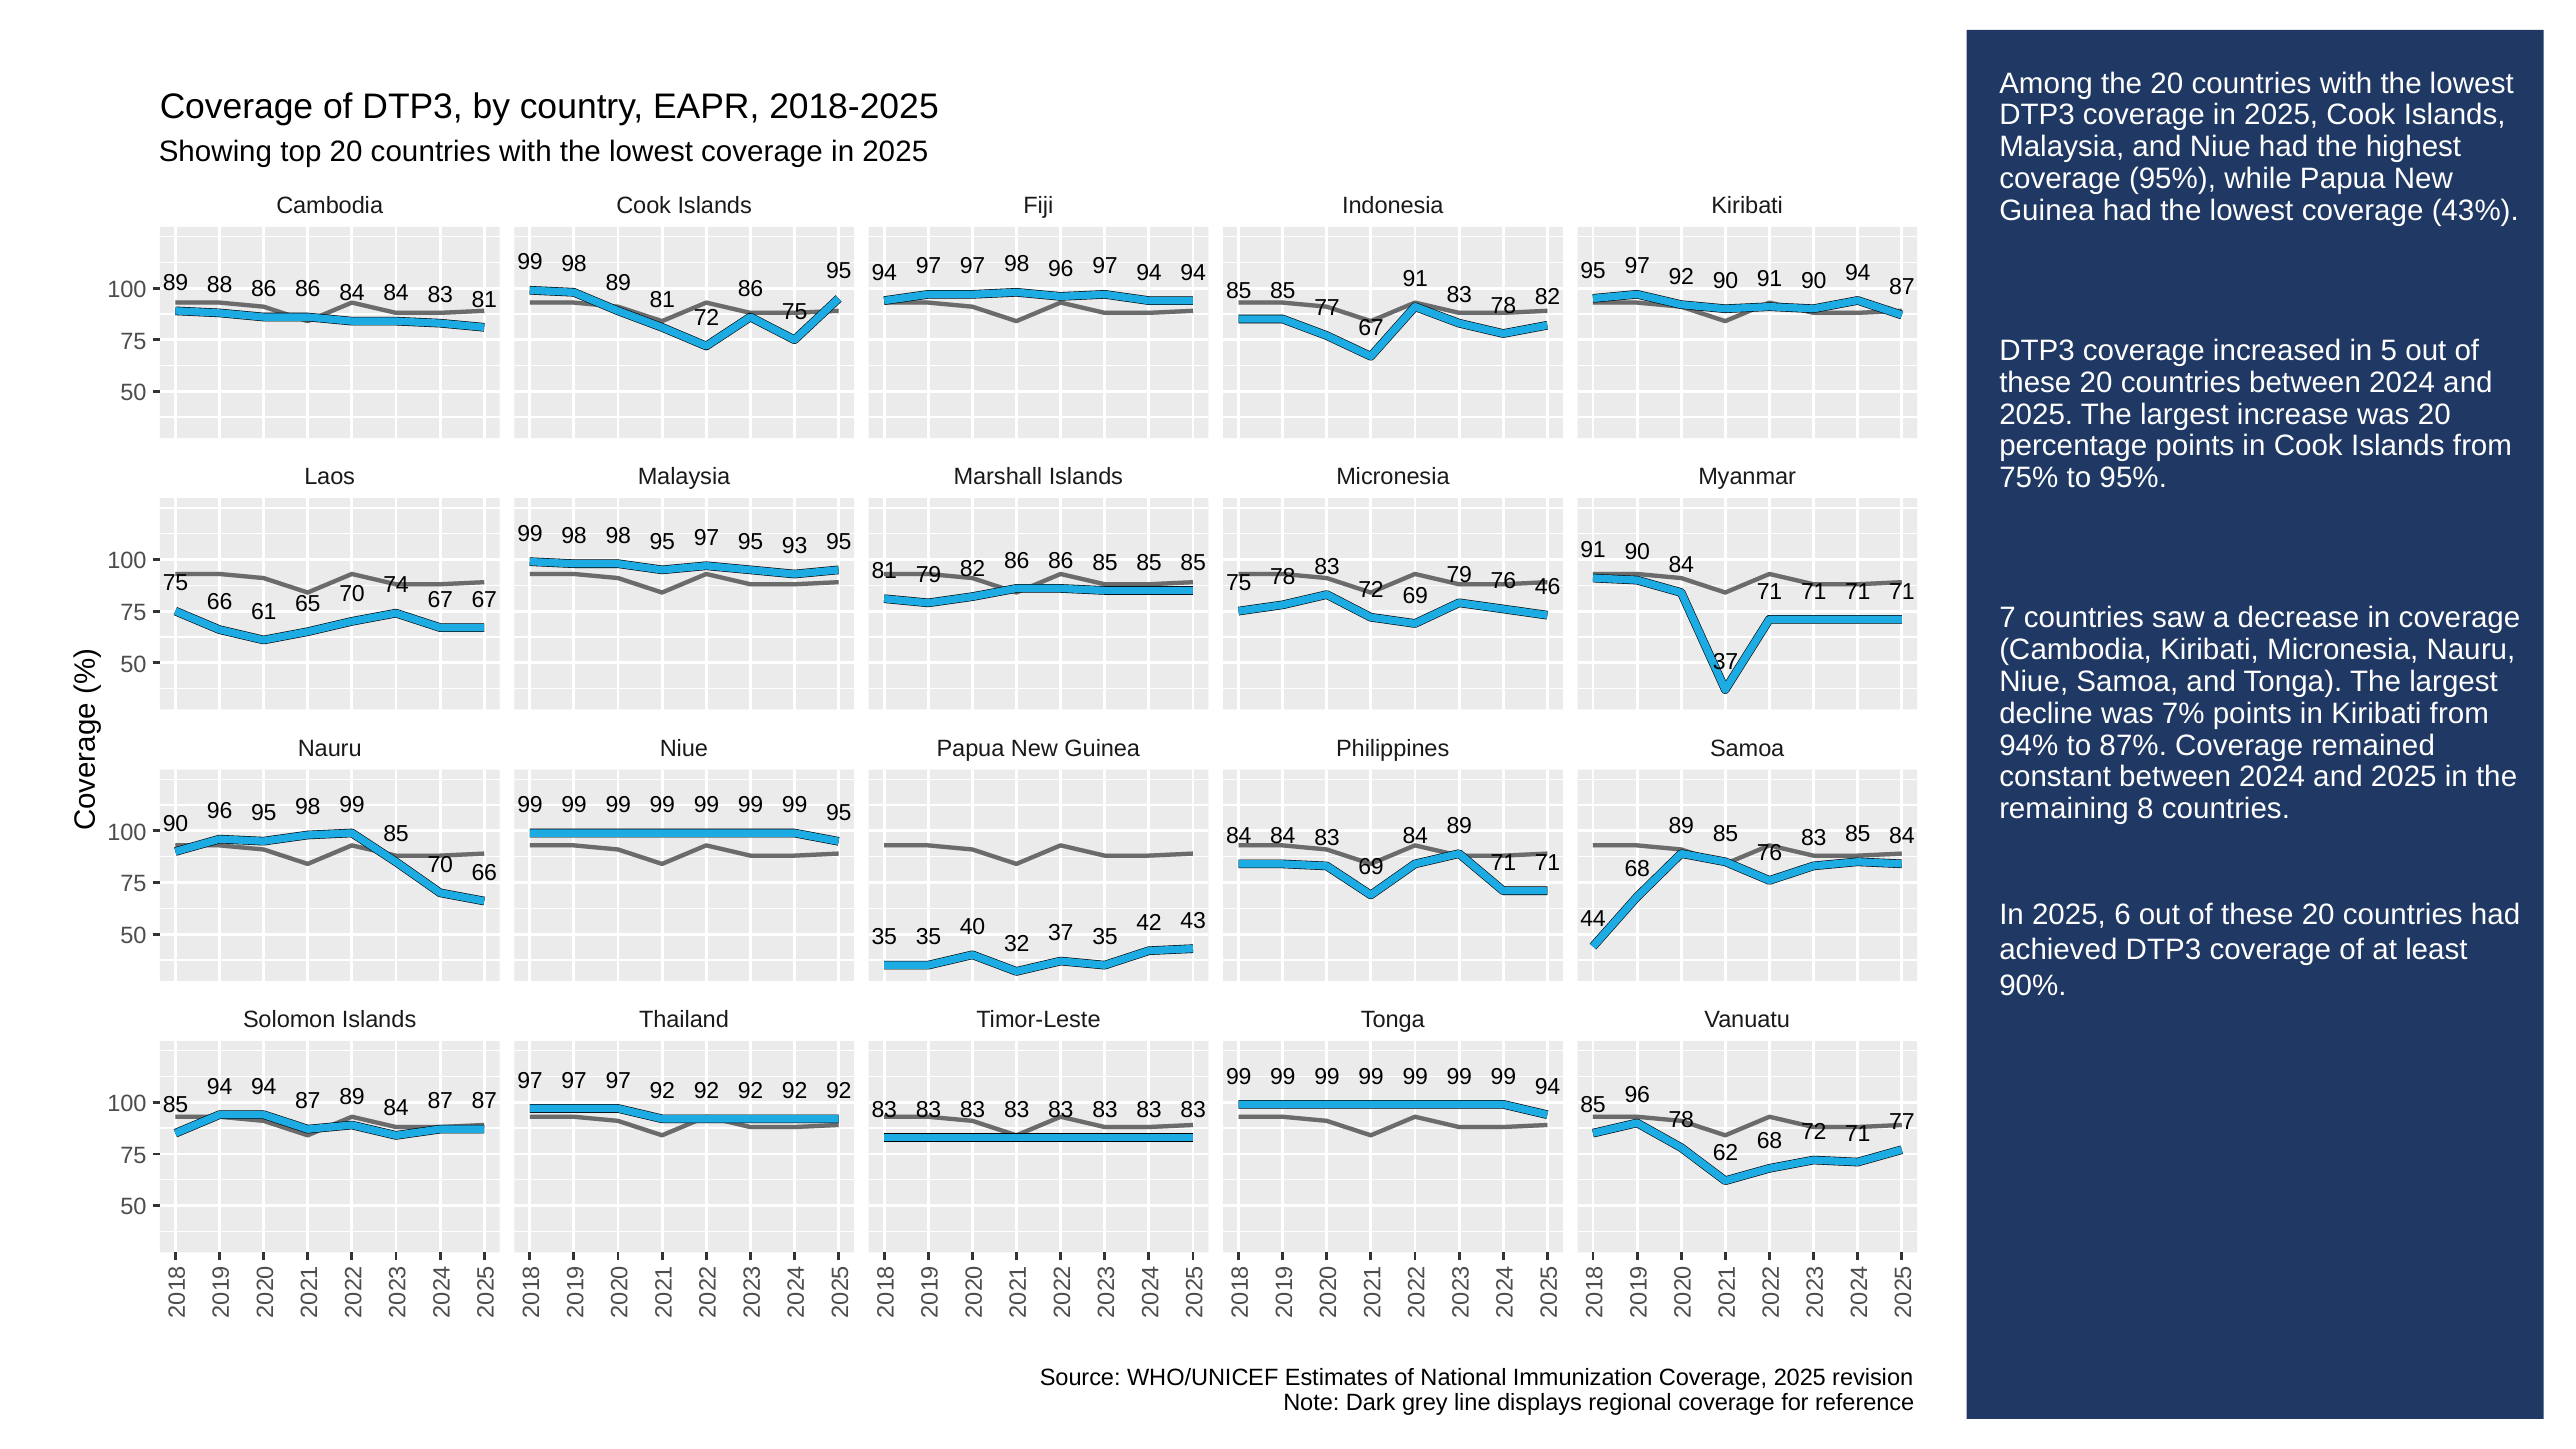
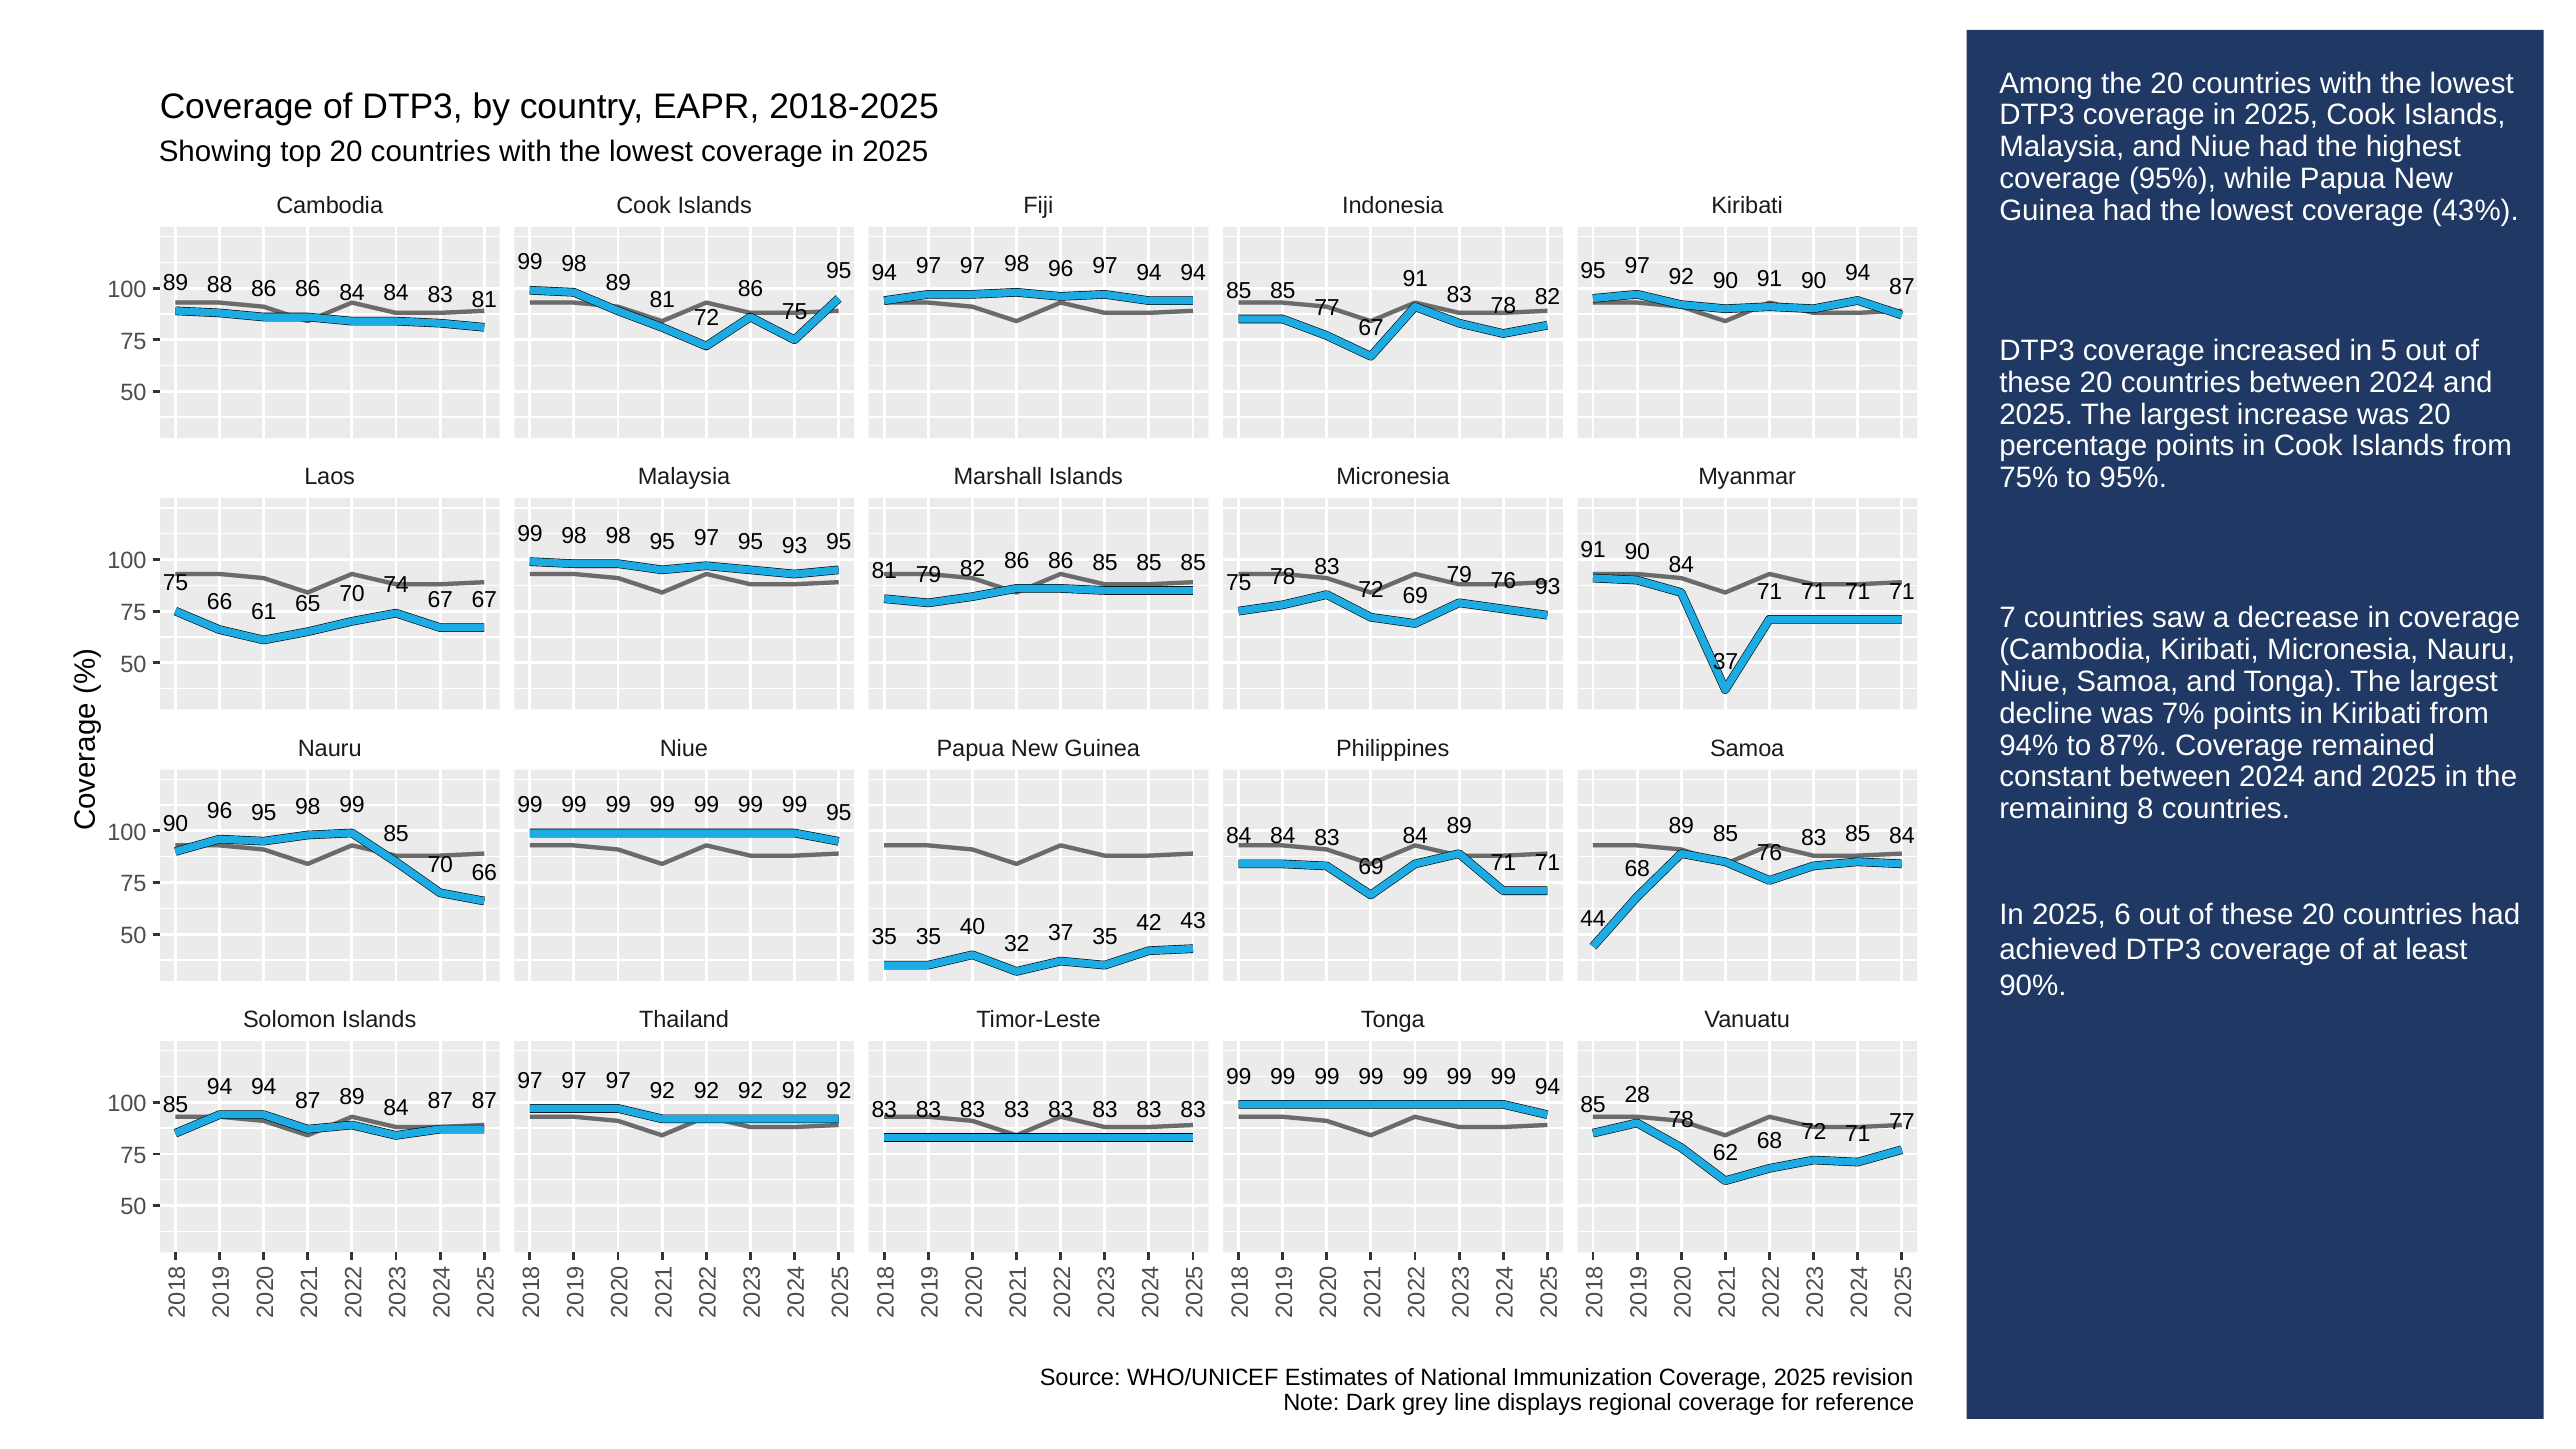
76 46: 46 -> 93
85 96: 96 -> 28
